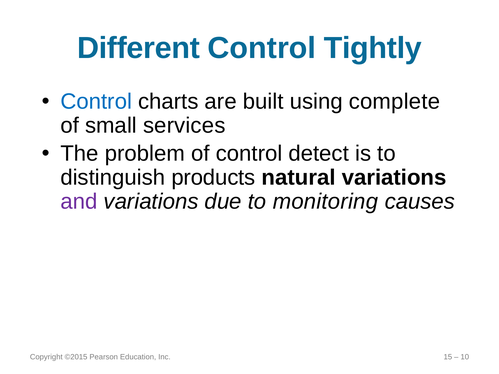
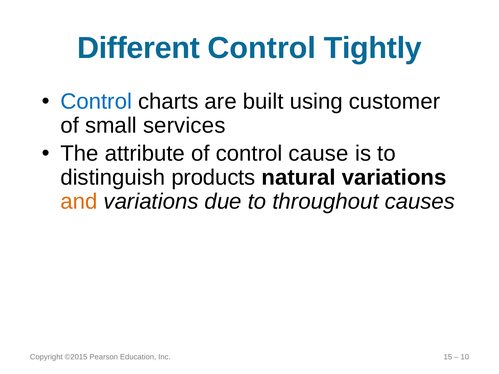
complete: complete -> customer
problem: problem -> attribute
detect: detect -> cause
and colour: purple -> orange
monitoring: monitoring -> throughout
